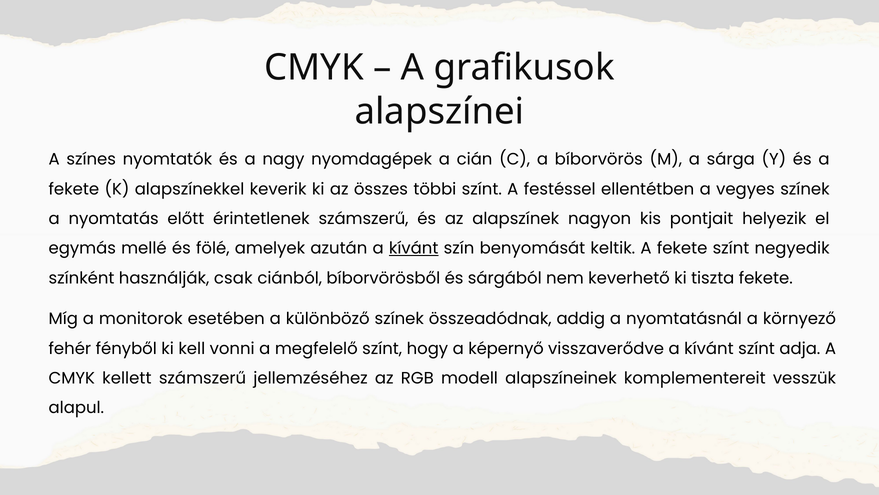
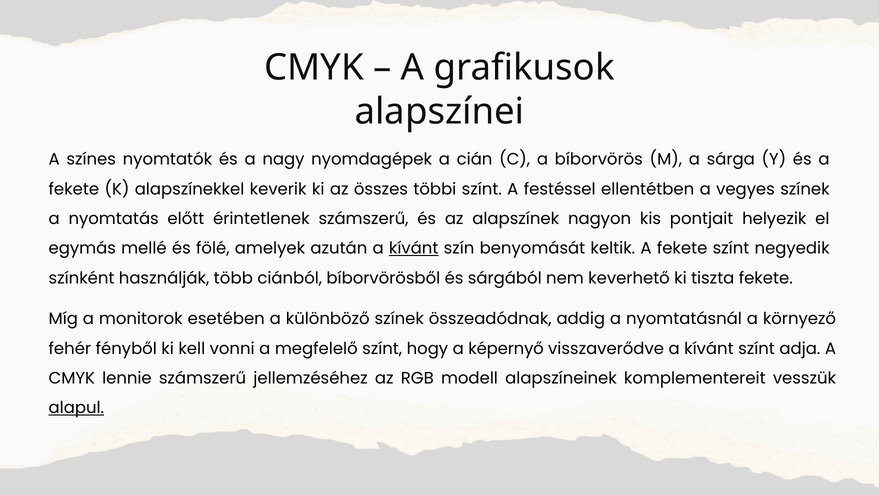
csak: csak -> több
kellett: kellett -> lennie
alapul underline: none -> present
